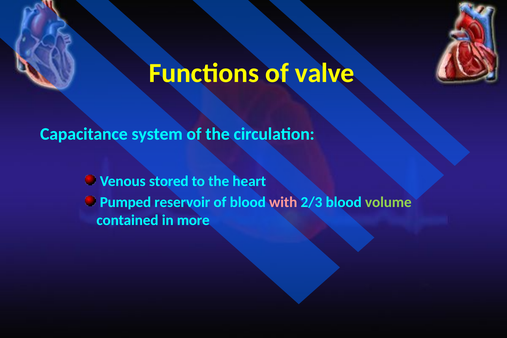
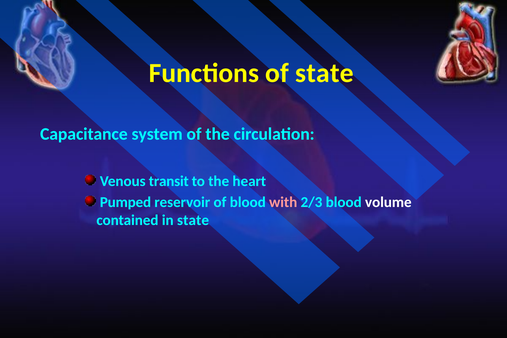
of valve: valve -> state
stored: stored -> transit
volume colour: light green -> white
in more: more -> state
